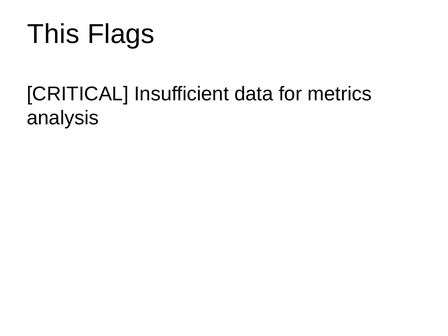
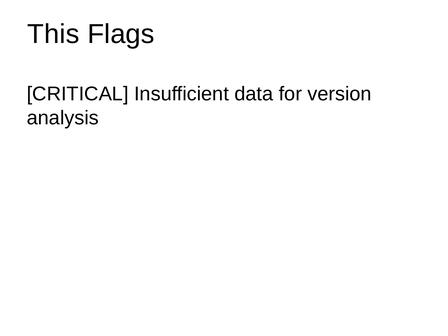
metrics: metrics -> version
